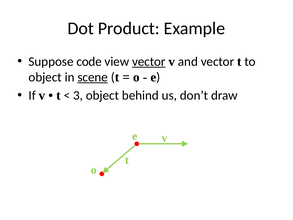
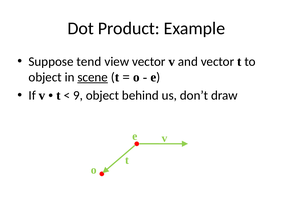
code: code -> tend
vector at (149, 61) underline: present -> none
3: 3 -> 9
